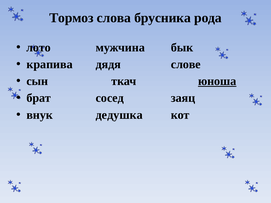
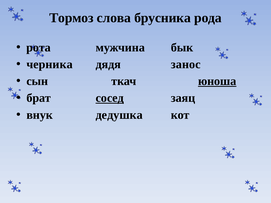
лото: лото -> рота
крапива: крапива -> черника
слове: слове -> занос
сосед underline: none -> present
